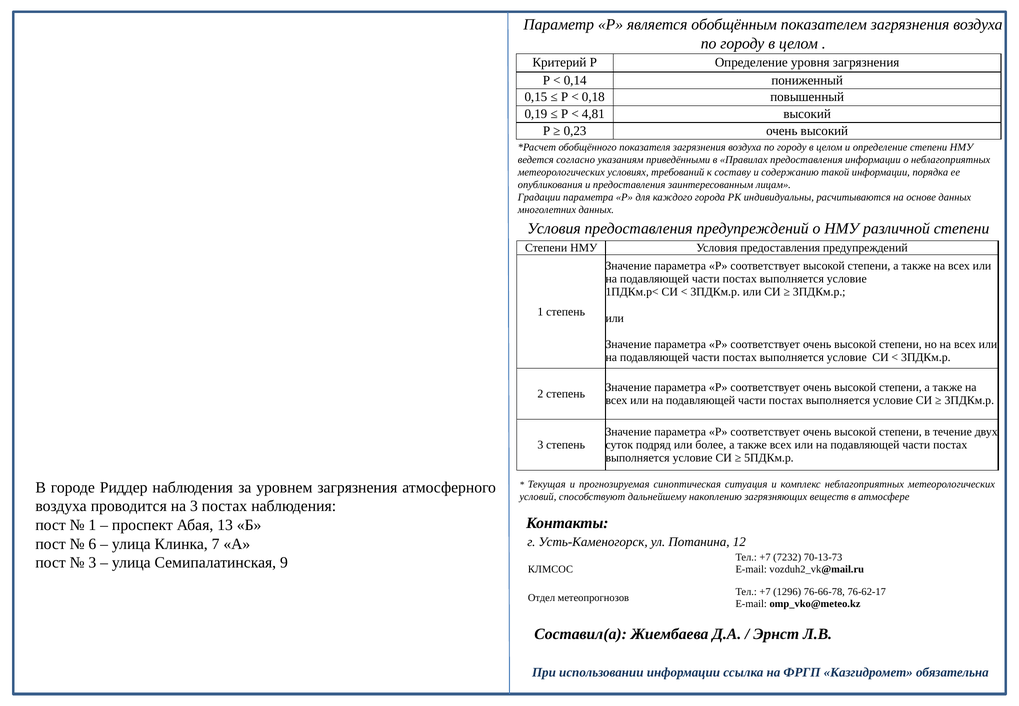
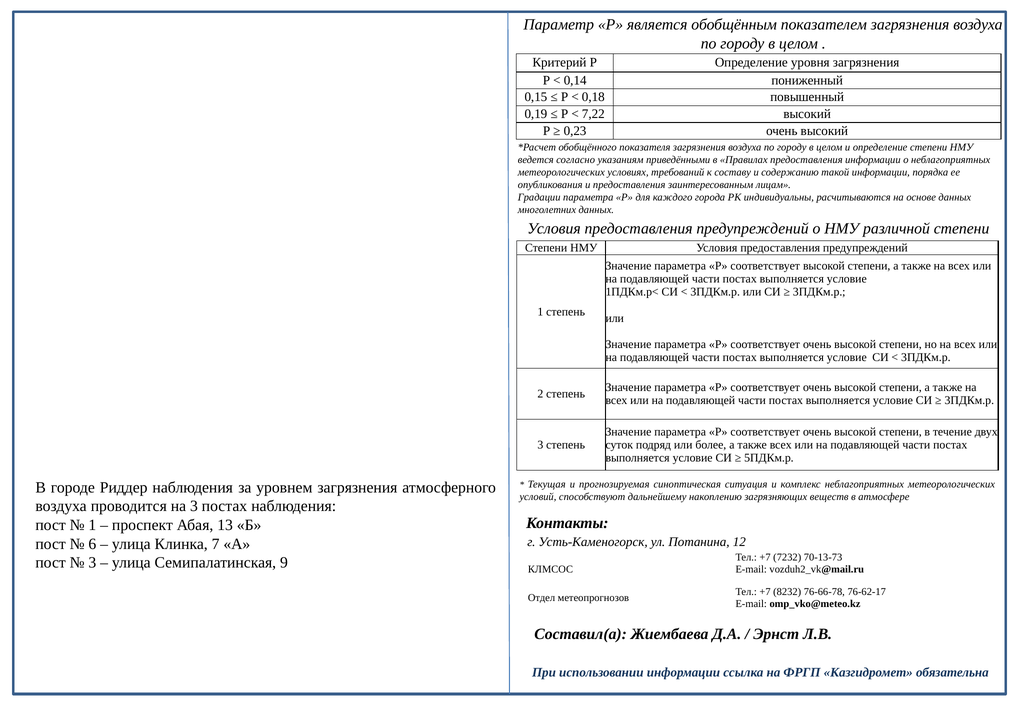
4,81: 4,81 -> 7,22
1296: 1296 -> 8232
